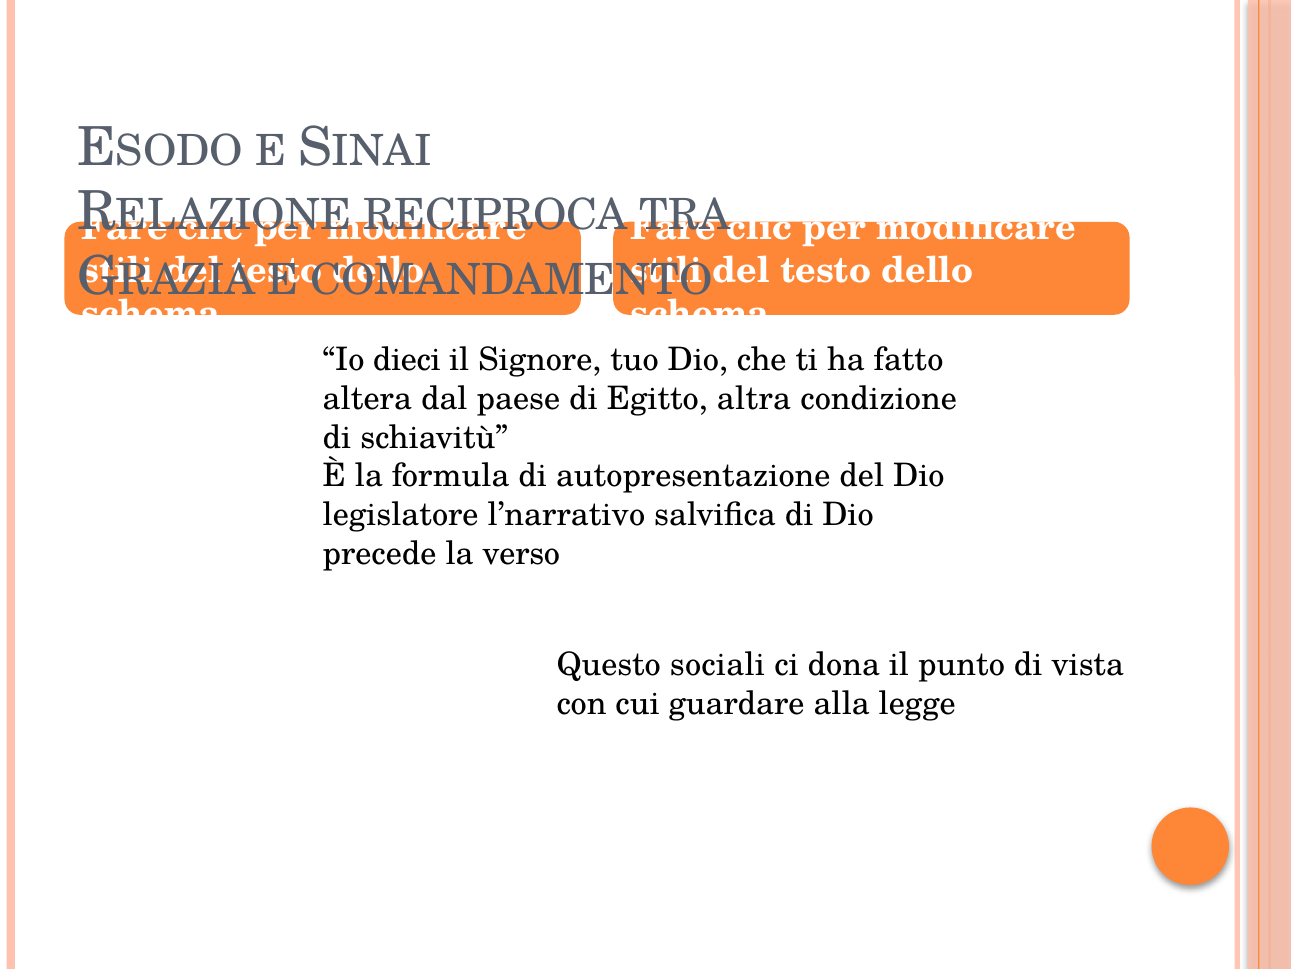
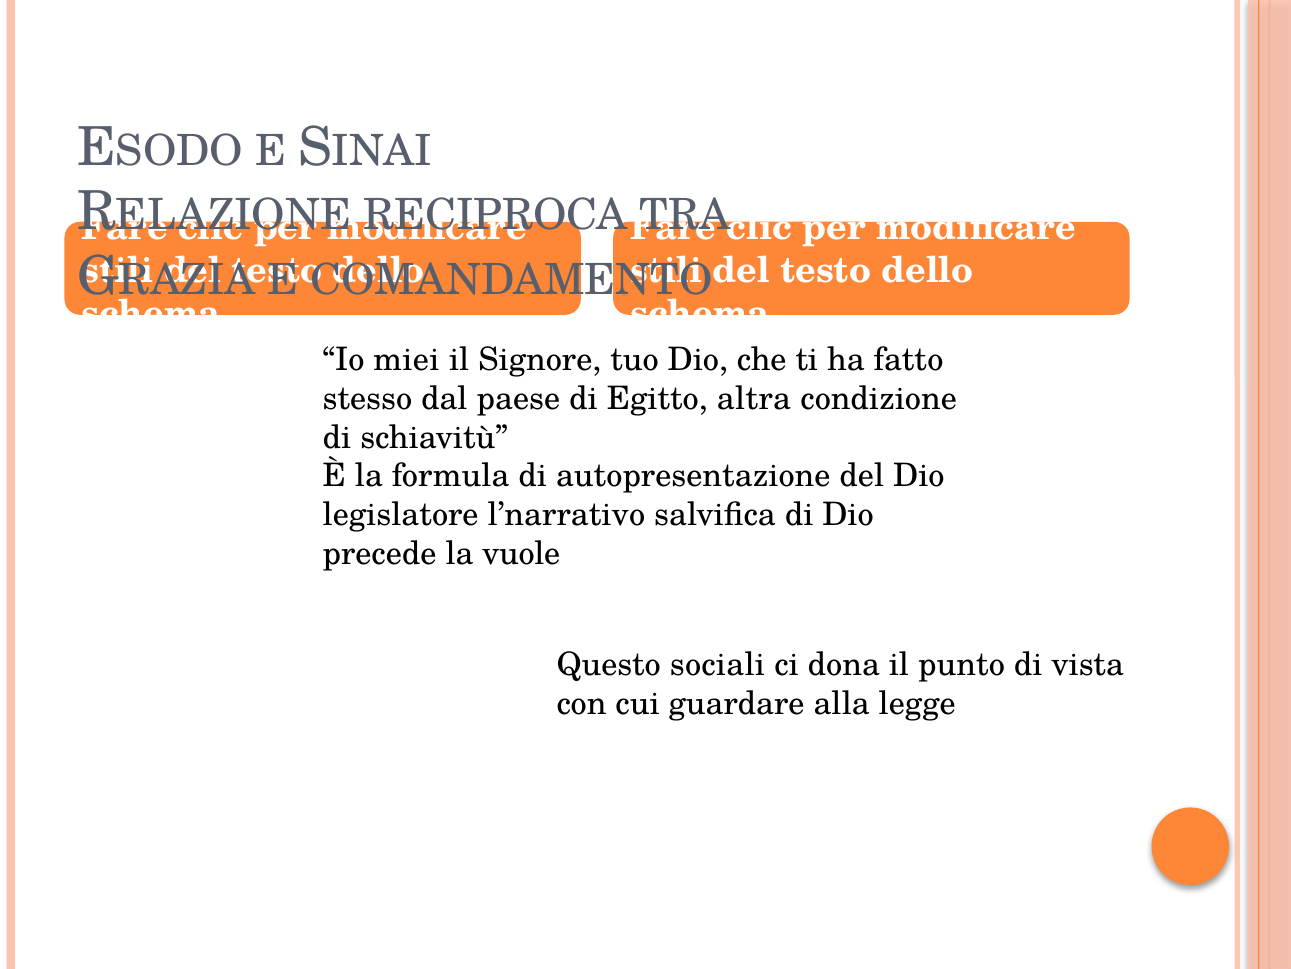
dieci: dieci -> miei
altera: altera -> stesso
verso: verso -> vuole
